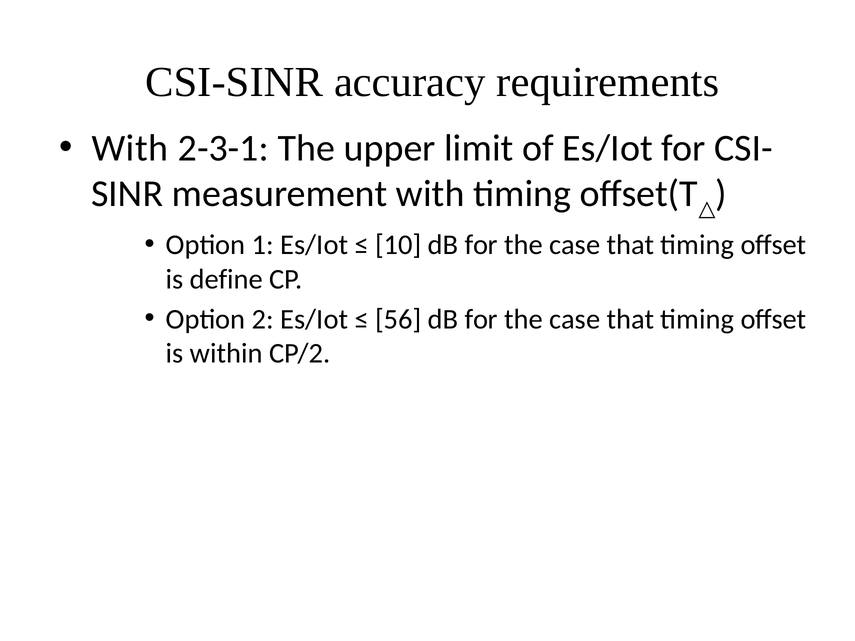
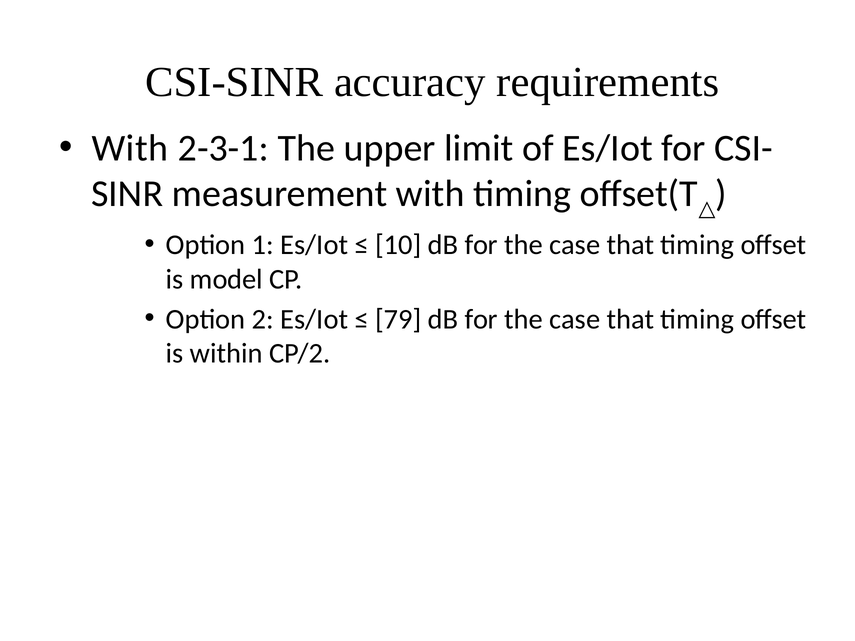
define: define -> model
56: 56 -> 79
